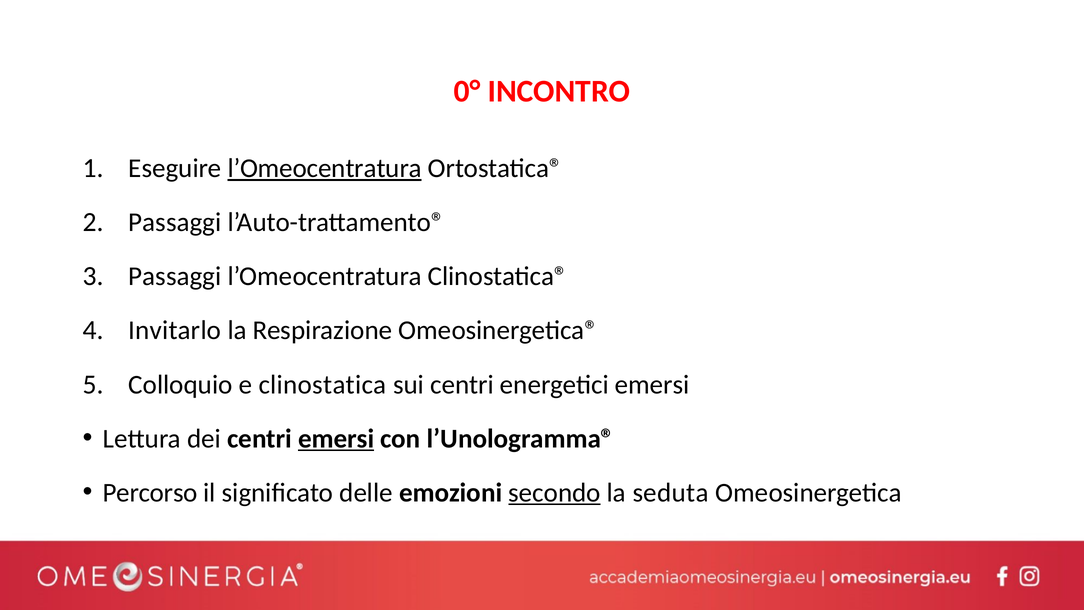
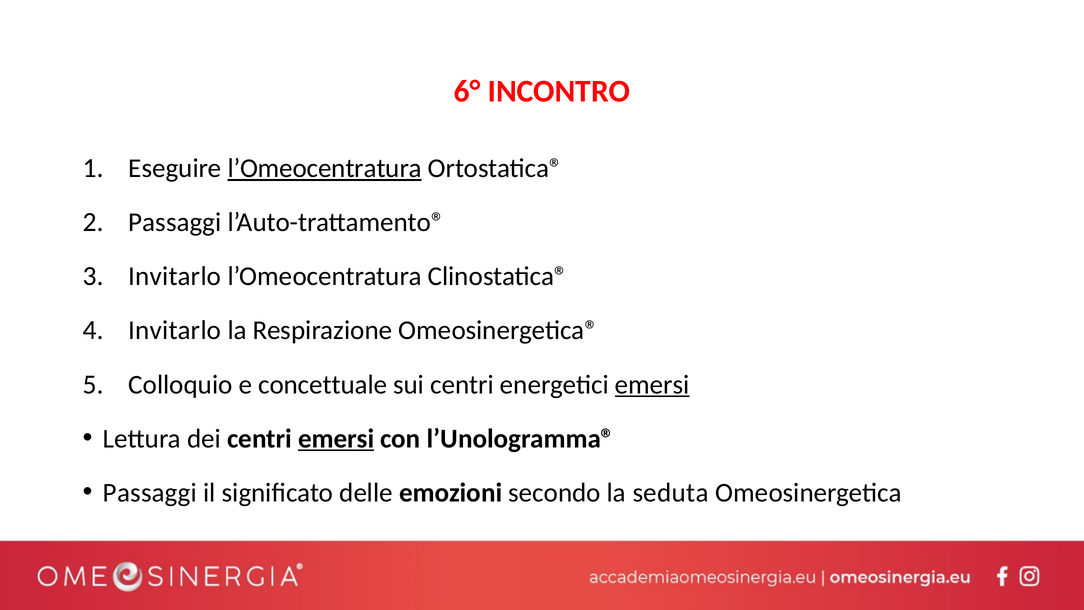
0°: 0° -> 6°
Passaggi at (175, 276): Passaggi -> Invitarlo
clinostatica: clinostatica -> concettuale
emersi at (652, 384) underline: none -> present
Percorso at (150, 492): Percorso -> Passaggi
secondo underline: present -> none
